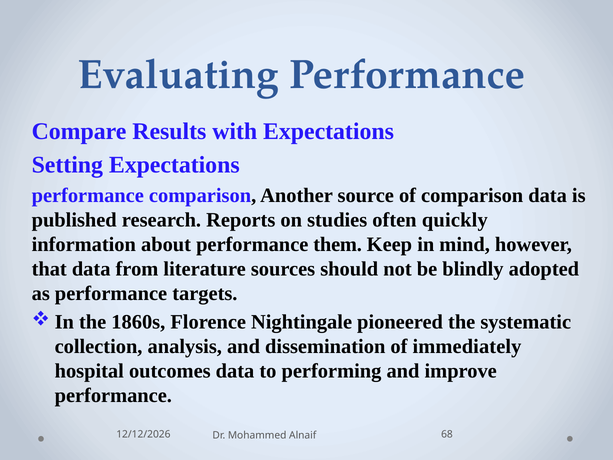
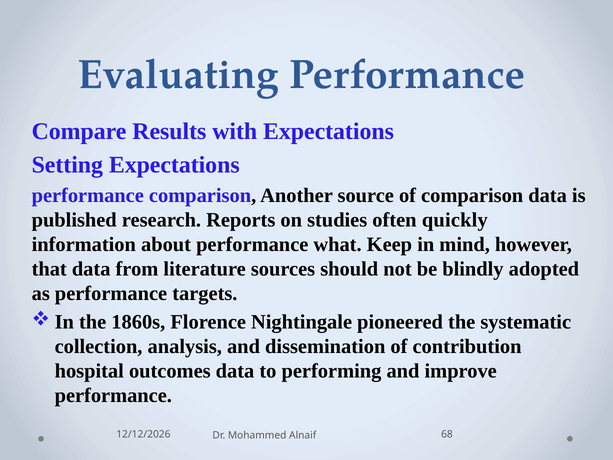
them: them -> what
immediately: immediately -> contribution
